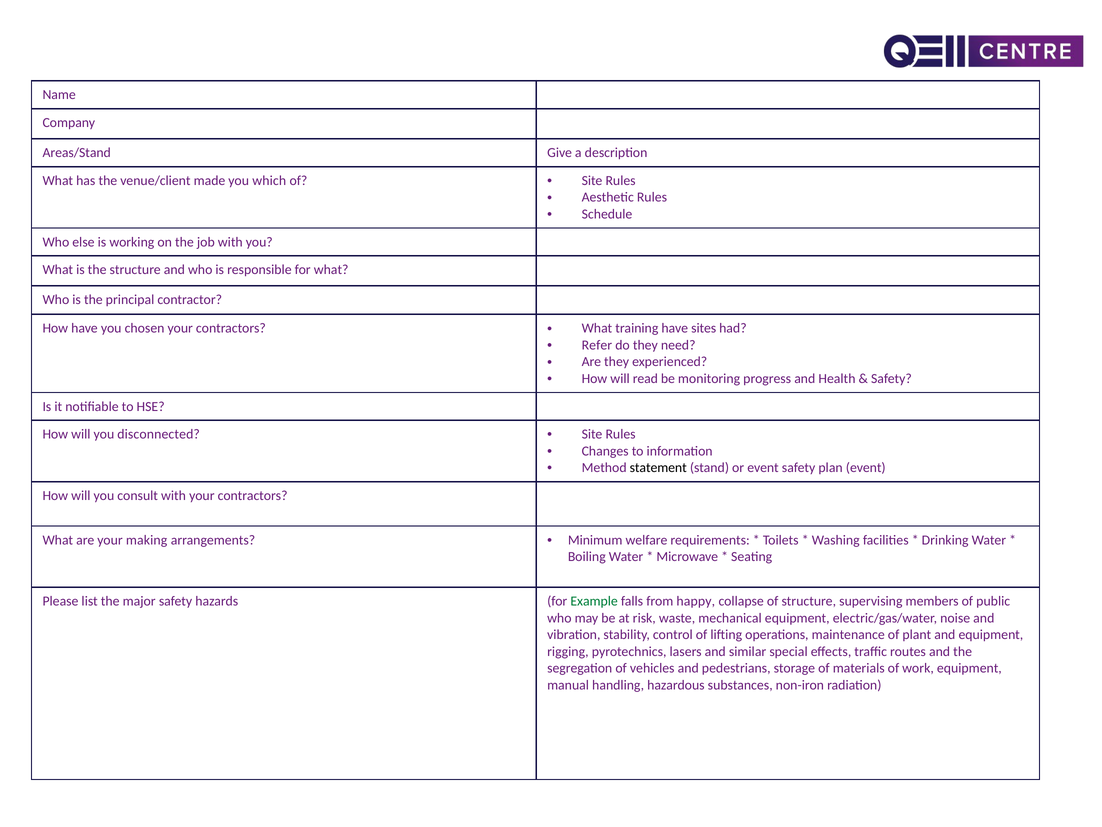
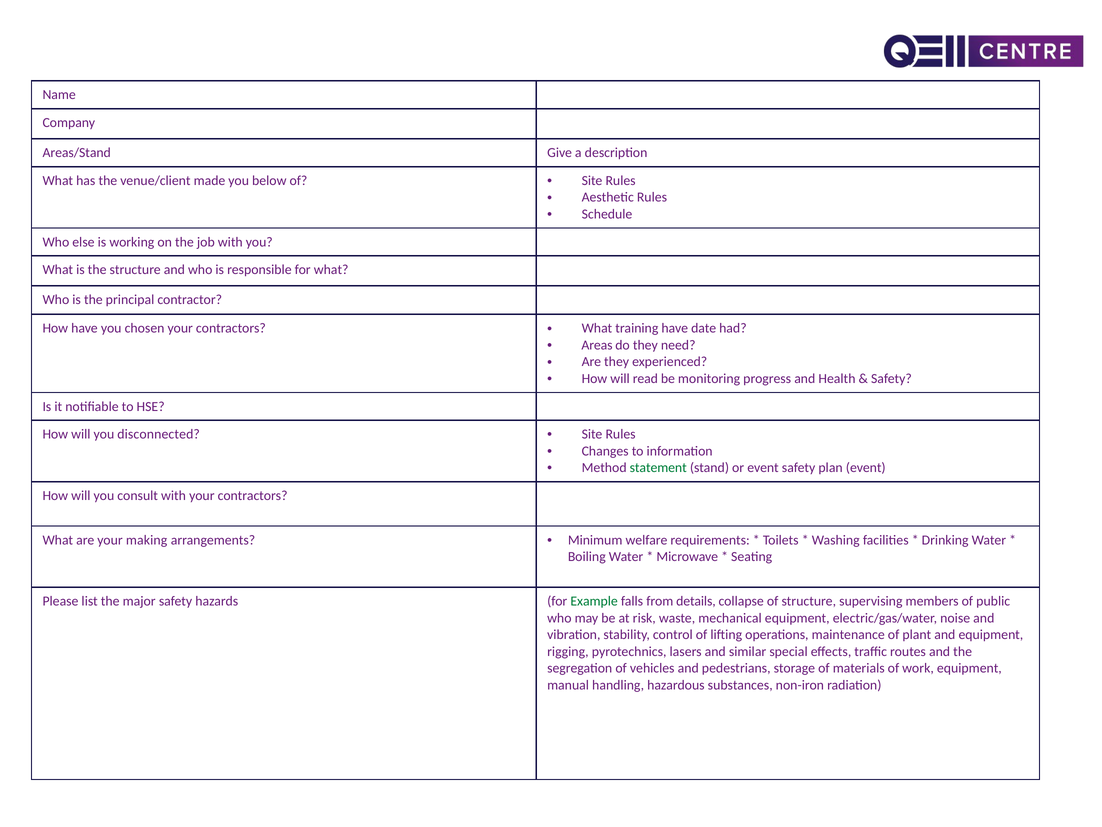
which: which -> below
sites: sites -> date
Refer: Refer -> Areas
statement colour: black -> green
happy: happy -> details
